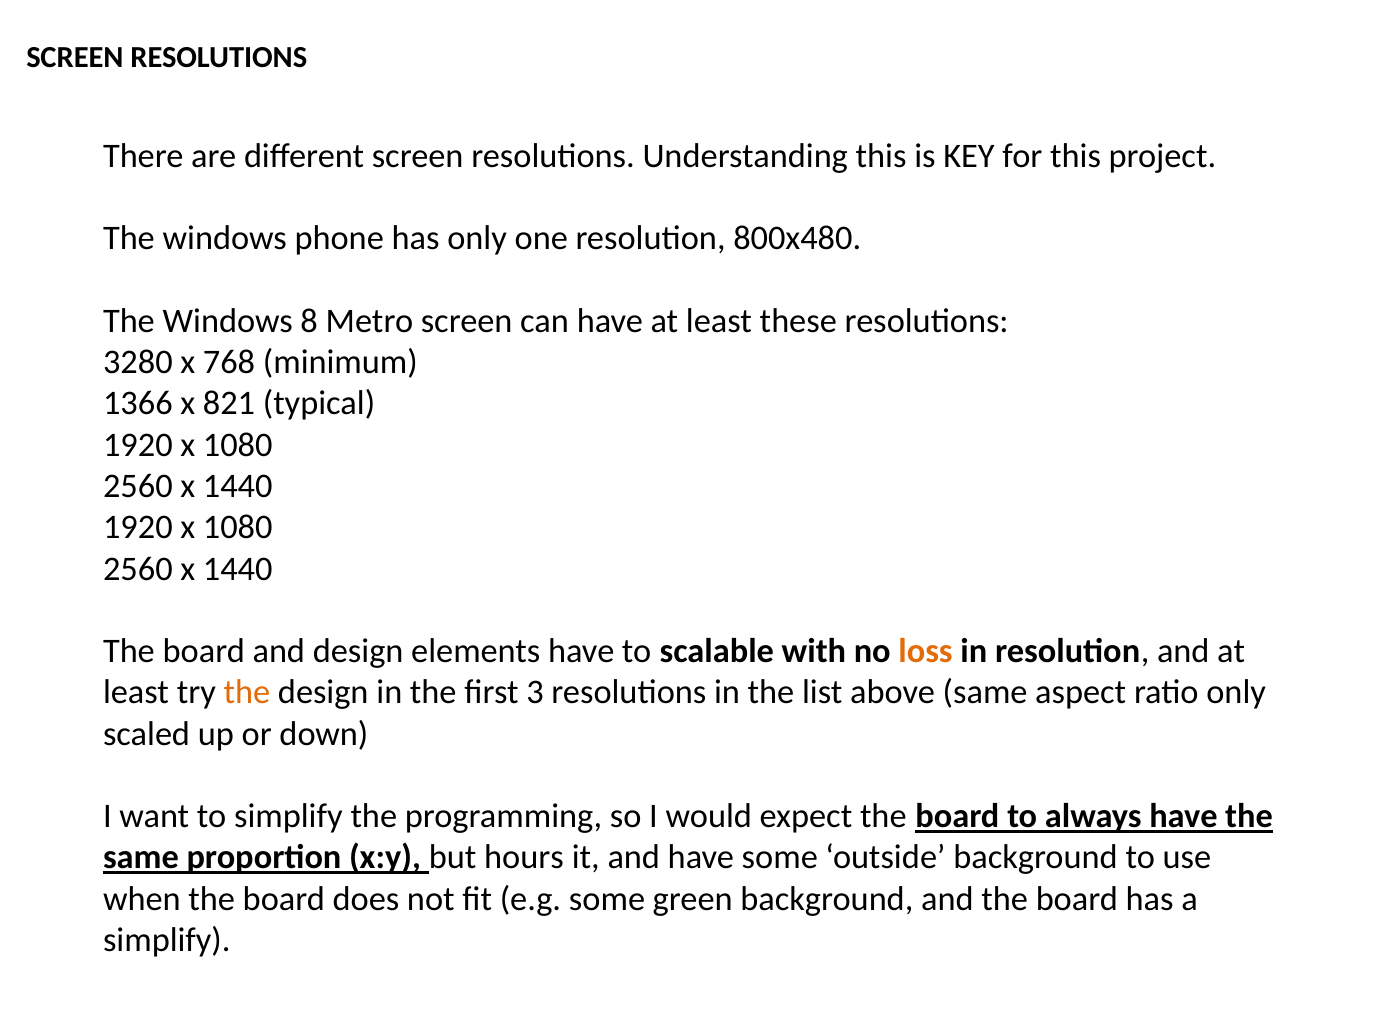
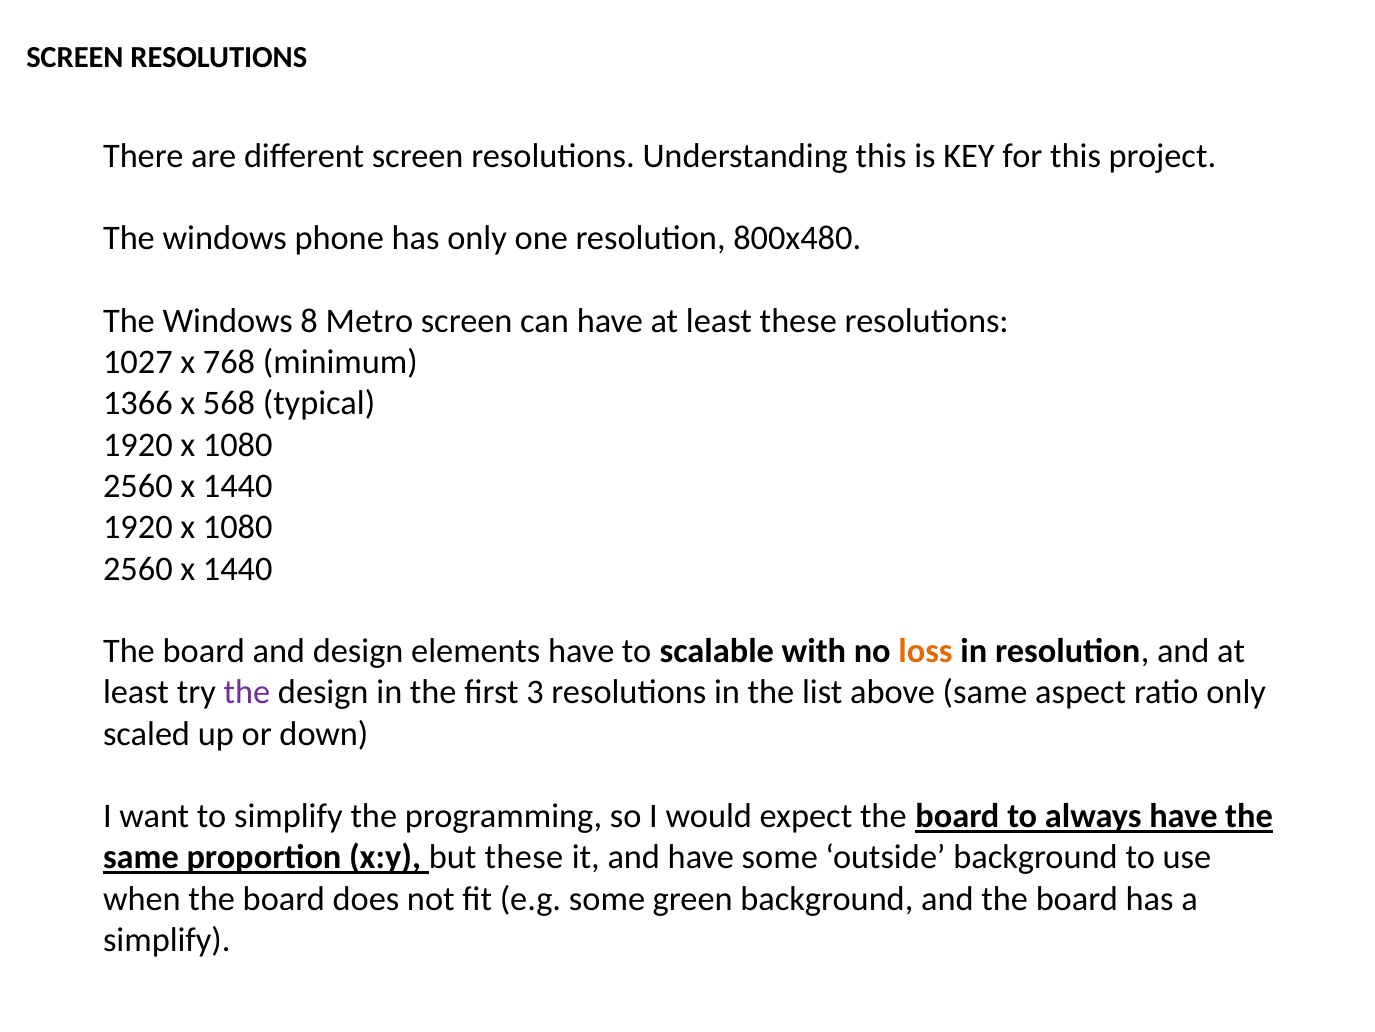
3280: 3280 -> 1027
821: 821 -> 568
the at (247, 692) colour: orange -> purple
but hours: hours -> these
